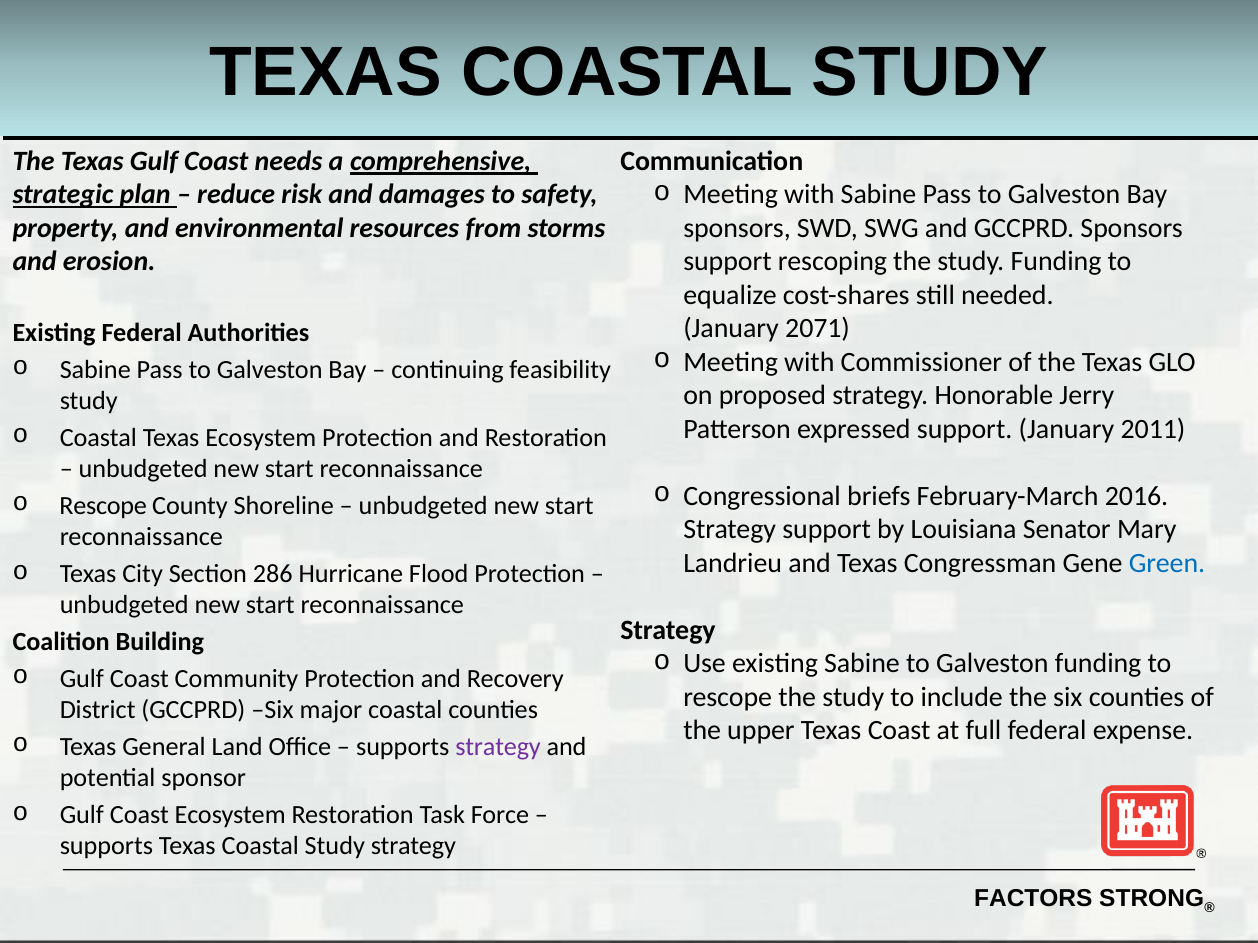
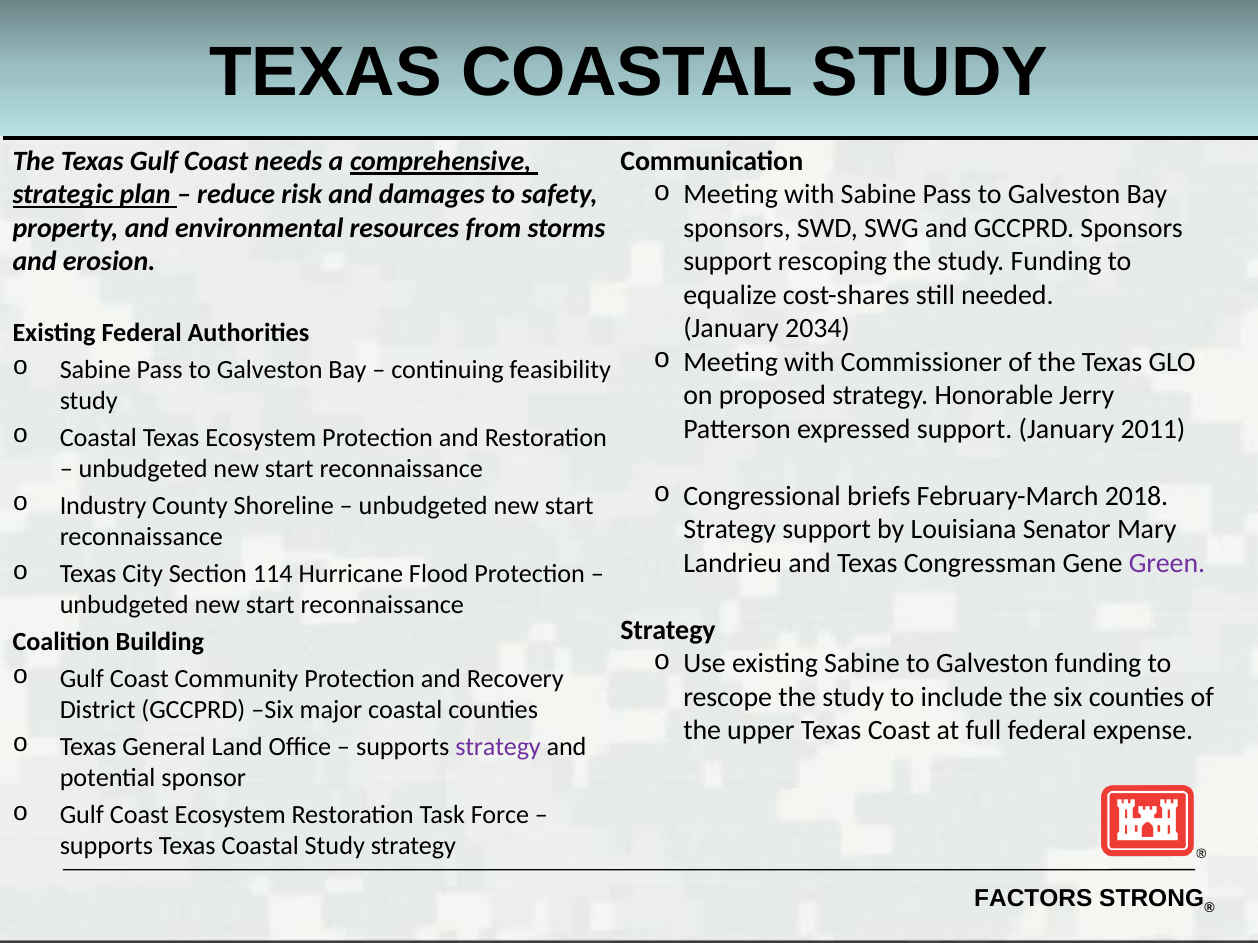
2071: 2071 -> 2034
2016: 2016 -> 2018
Rescope at (103, 506): Rescope -> Industry
Green colour: blue -> purple
286: 286 -> 114
